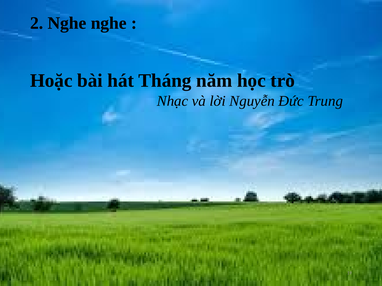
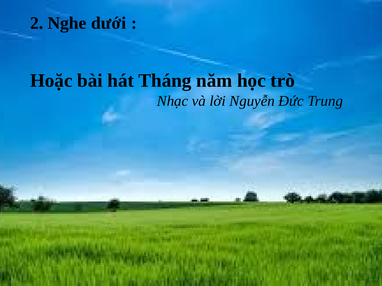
Nghe nghe: nghe -> dưới
